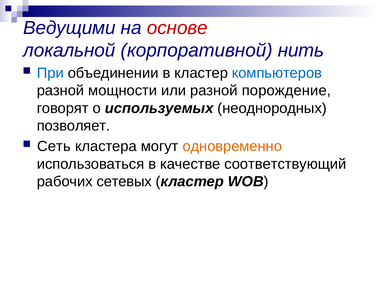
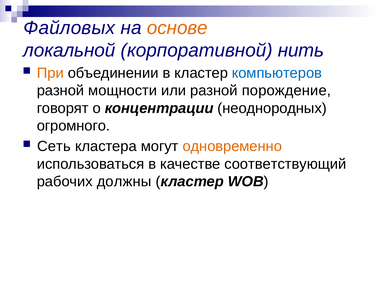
Ведущими: Ведущими -> Файловых
основе colour: red -> orange
При colour: blue -> orange
используемых: используемых -> концентрации
позволяет: позволяет -> огромного
сетевых: сетевых -> должны
